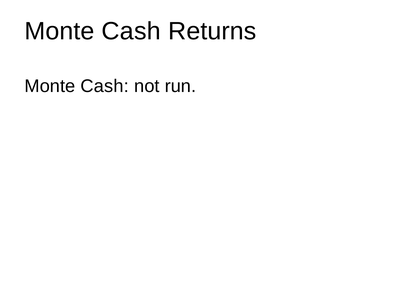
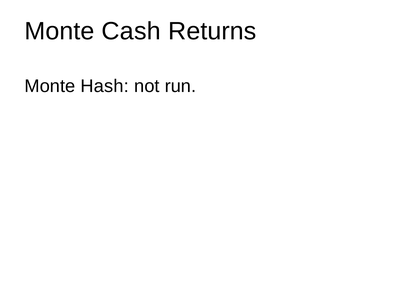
Cash at (105, 86): Cash -> Hash
